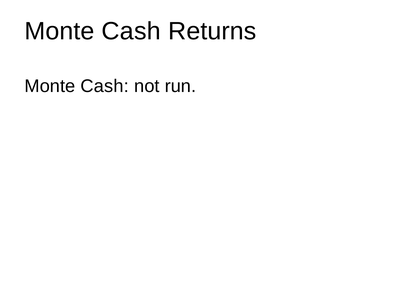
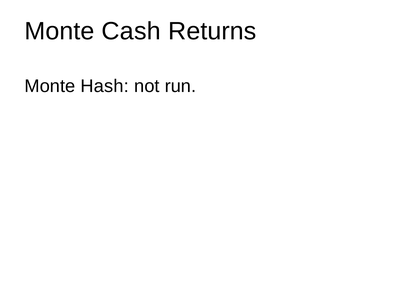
Cash at (105, 86): Cash -> Hash
